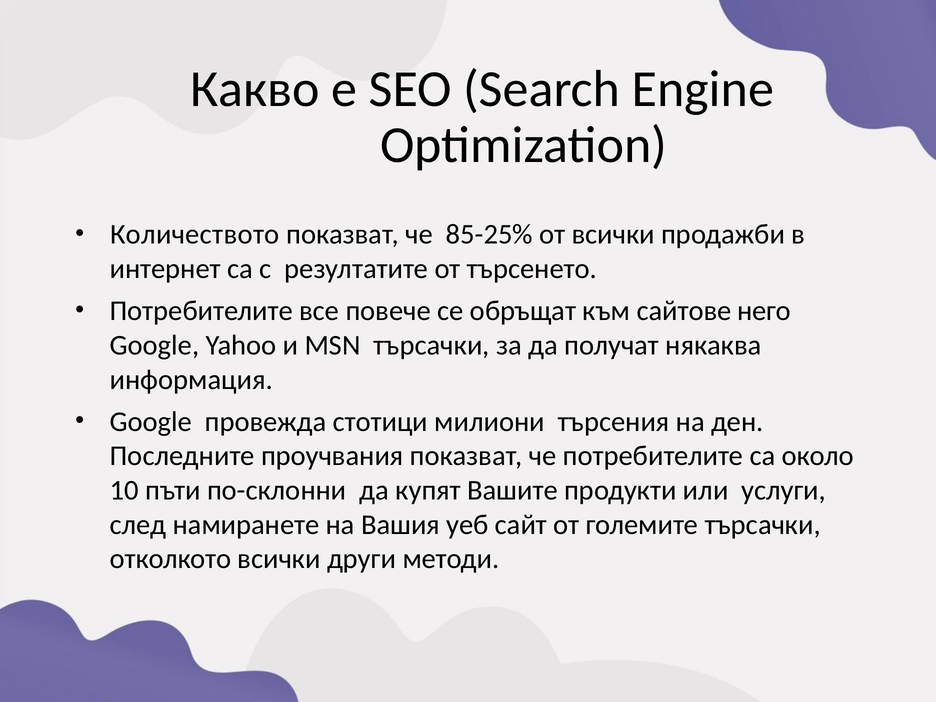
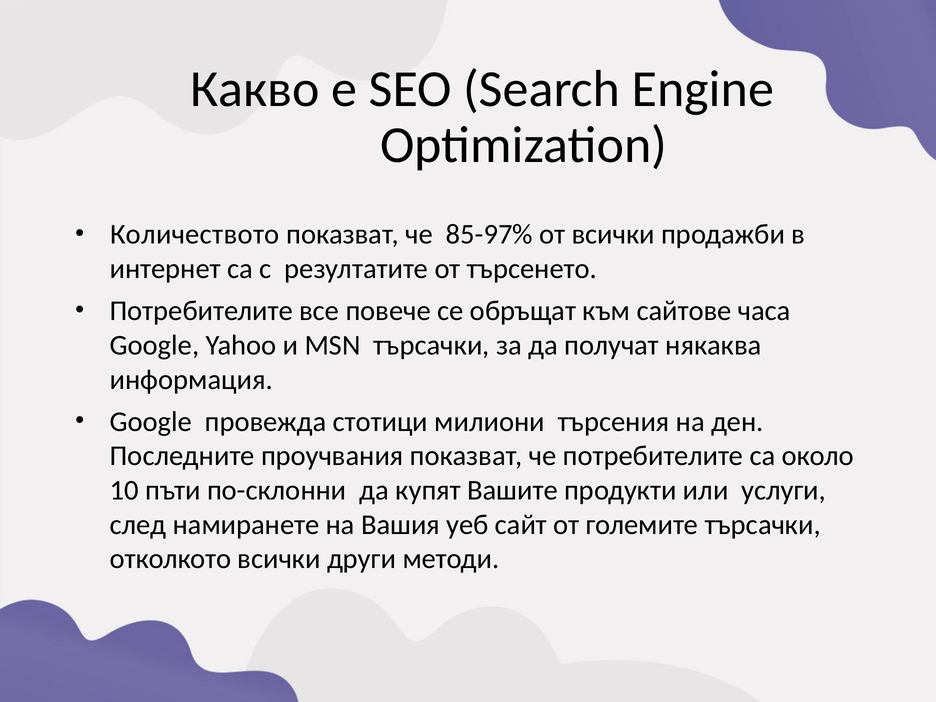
85-25%: 85-25% -> 85-97%
него: него -> часа
